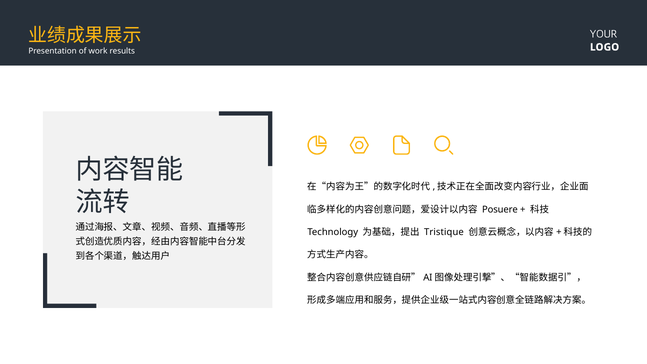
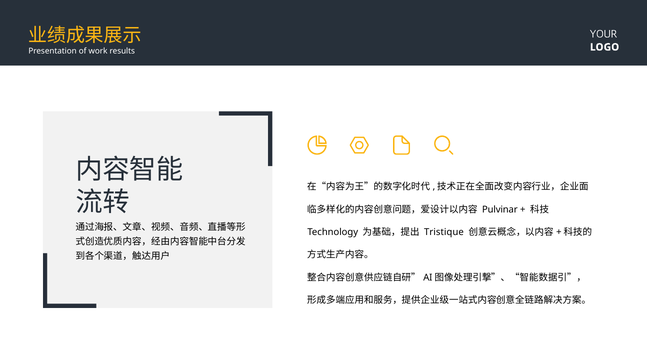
Posuere: Posuere -> Pulvinar
